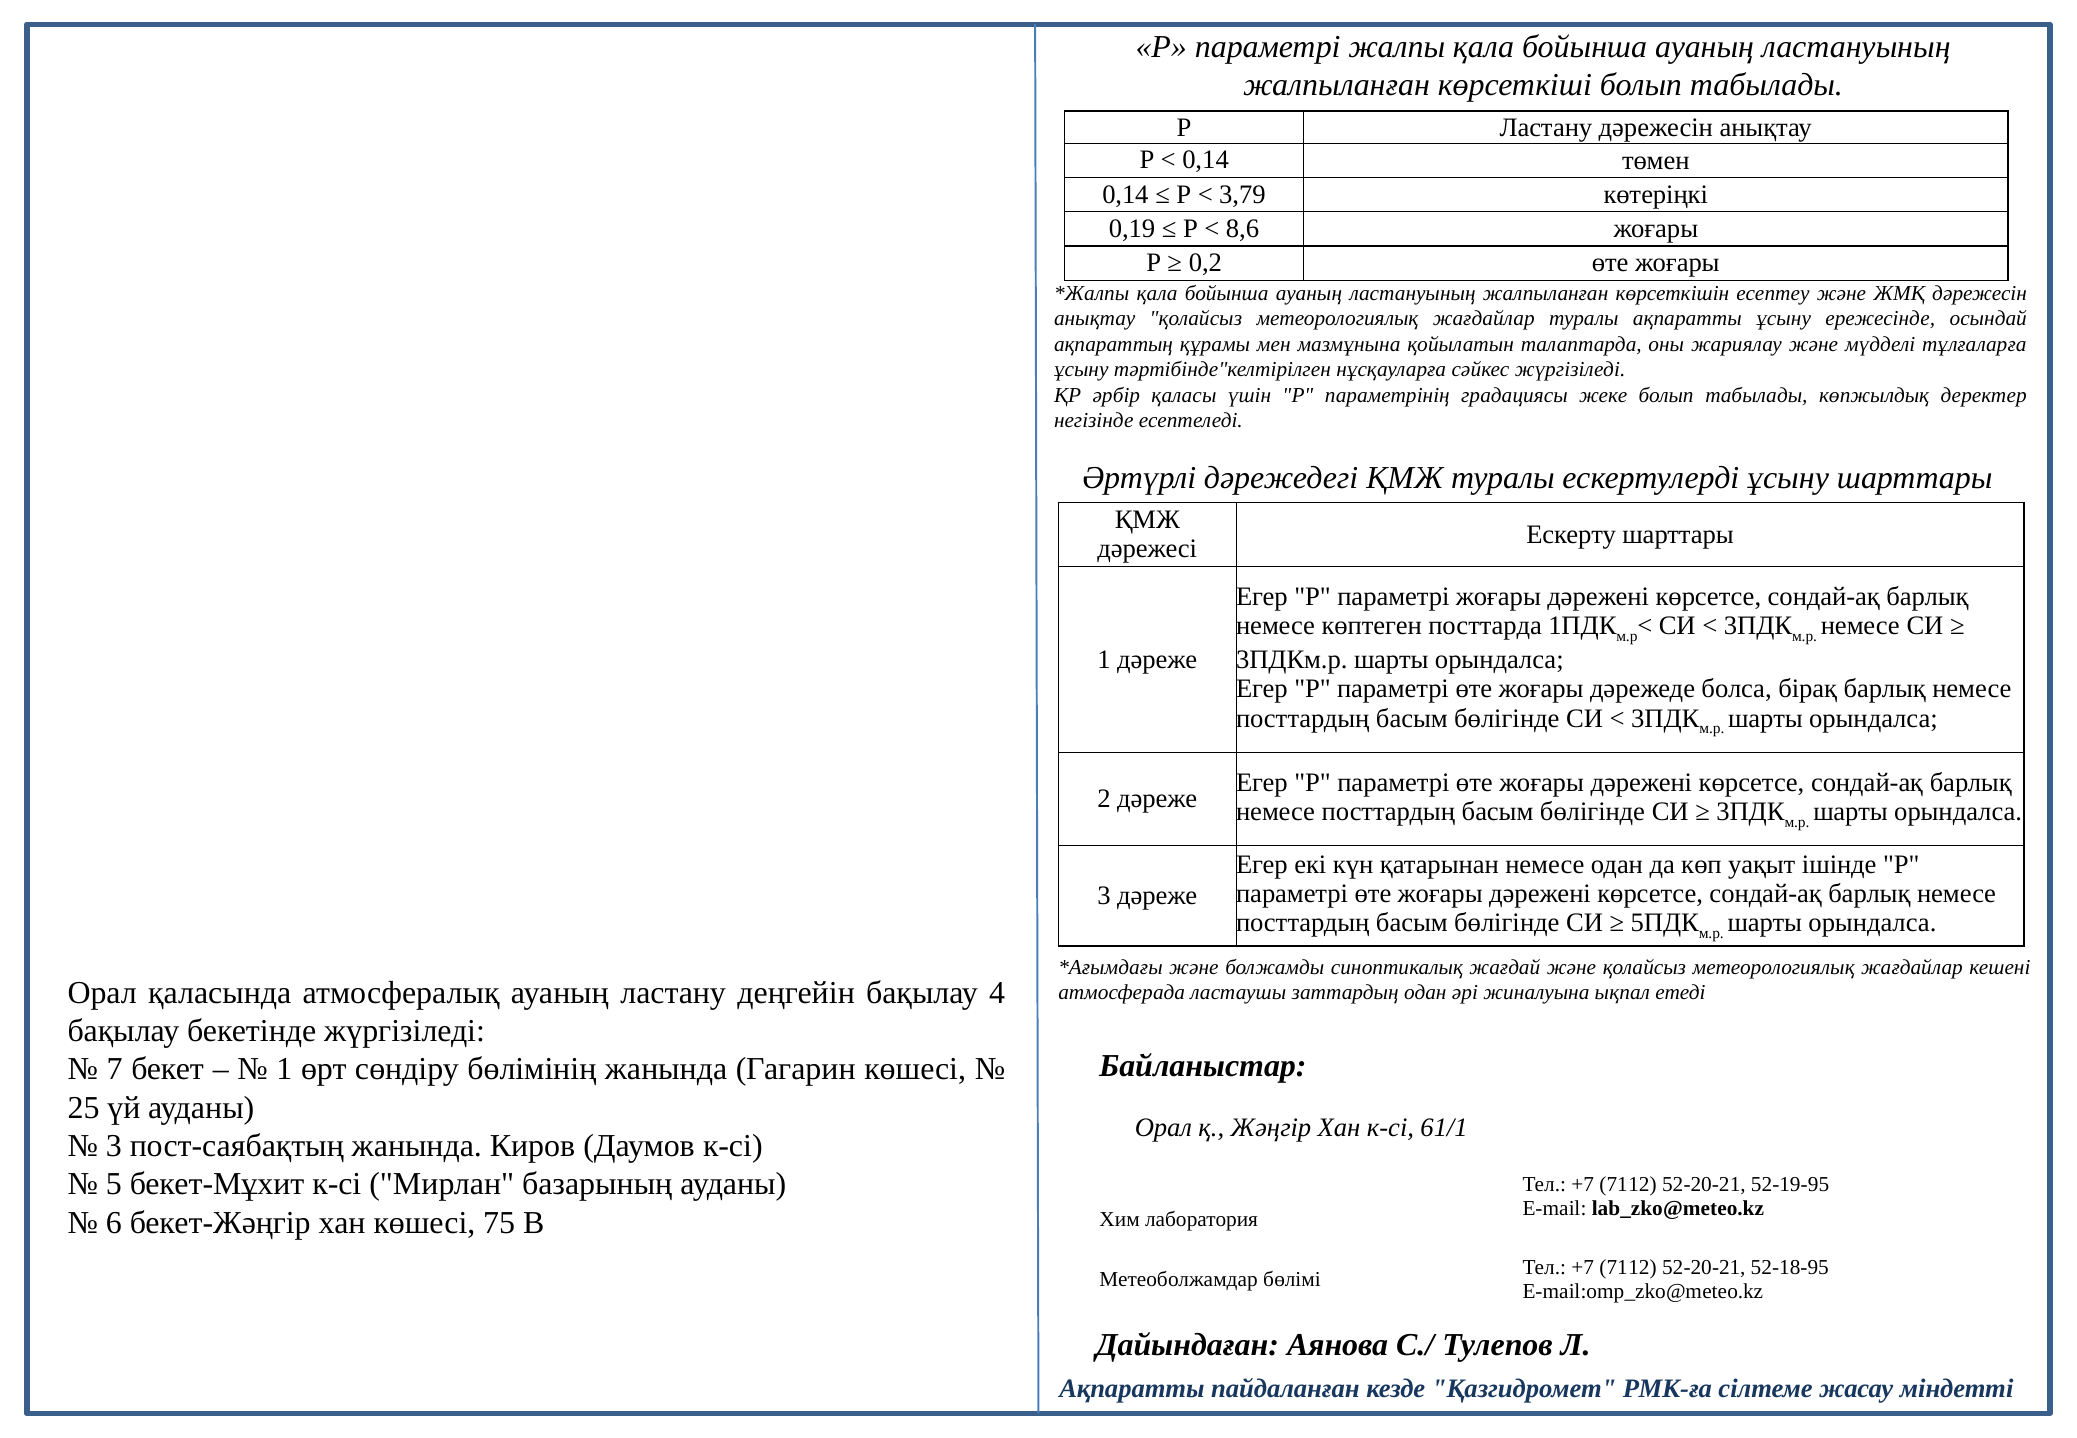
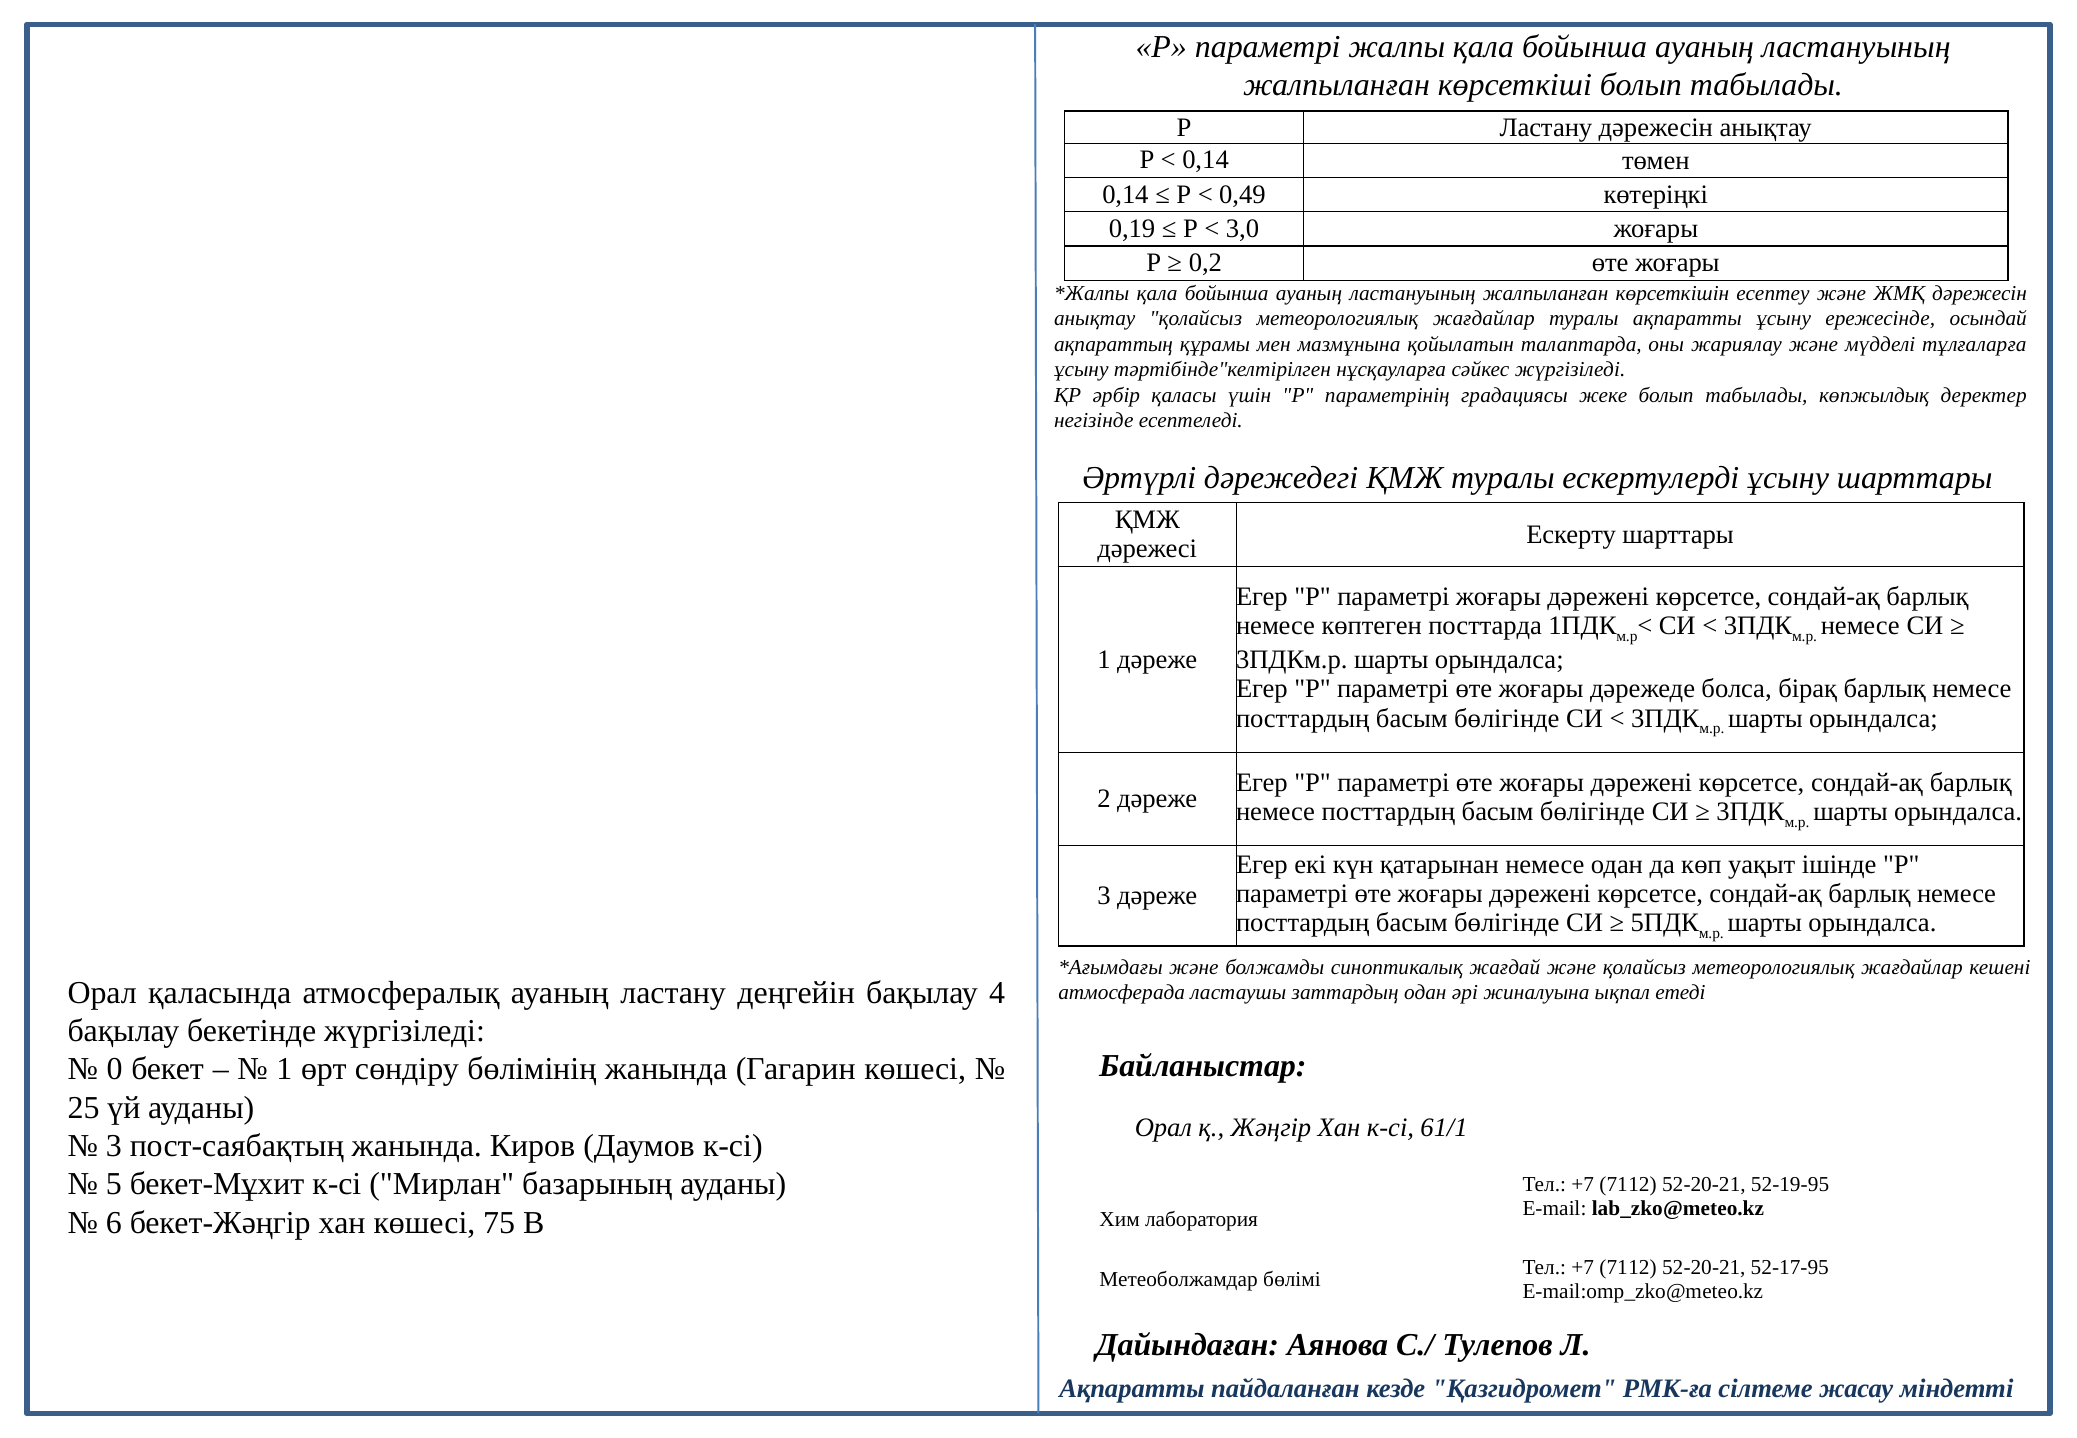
3,79: 3,79 -> 0,49
8,6: 8,6 -> 3,0
7: 7 -> 0
52-18-95: 52-18-95 -> 52-17-95
